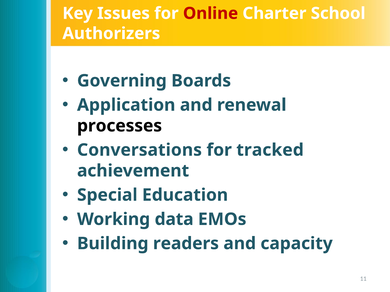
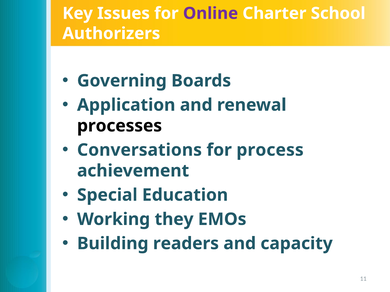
Online colour: red -> purple
tracked: tracked -> process
data: data -> they
